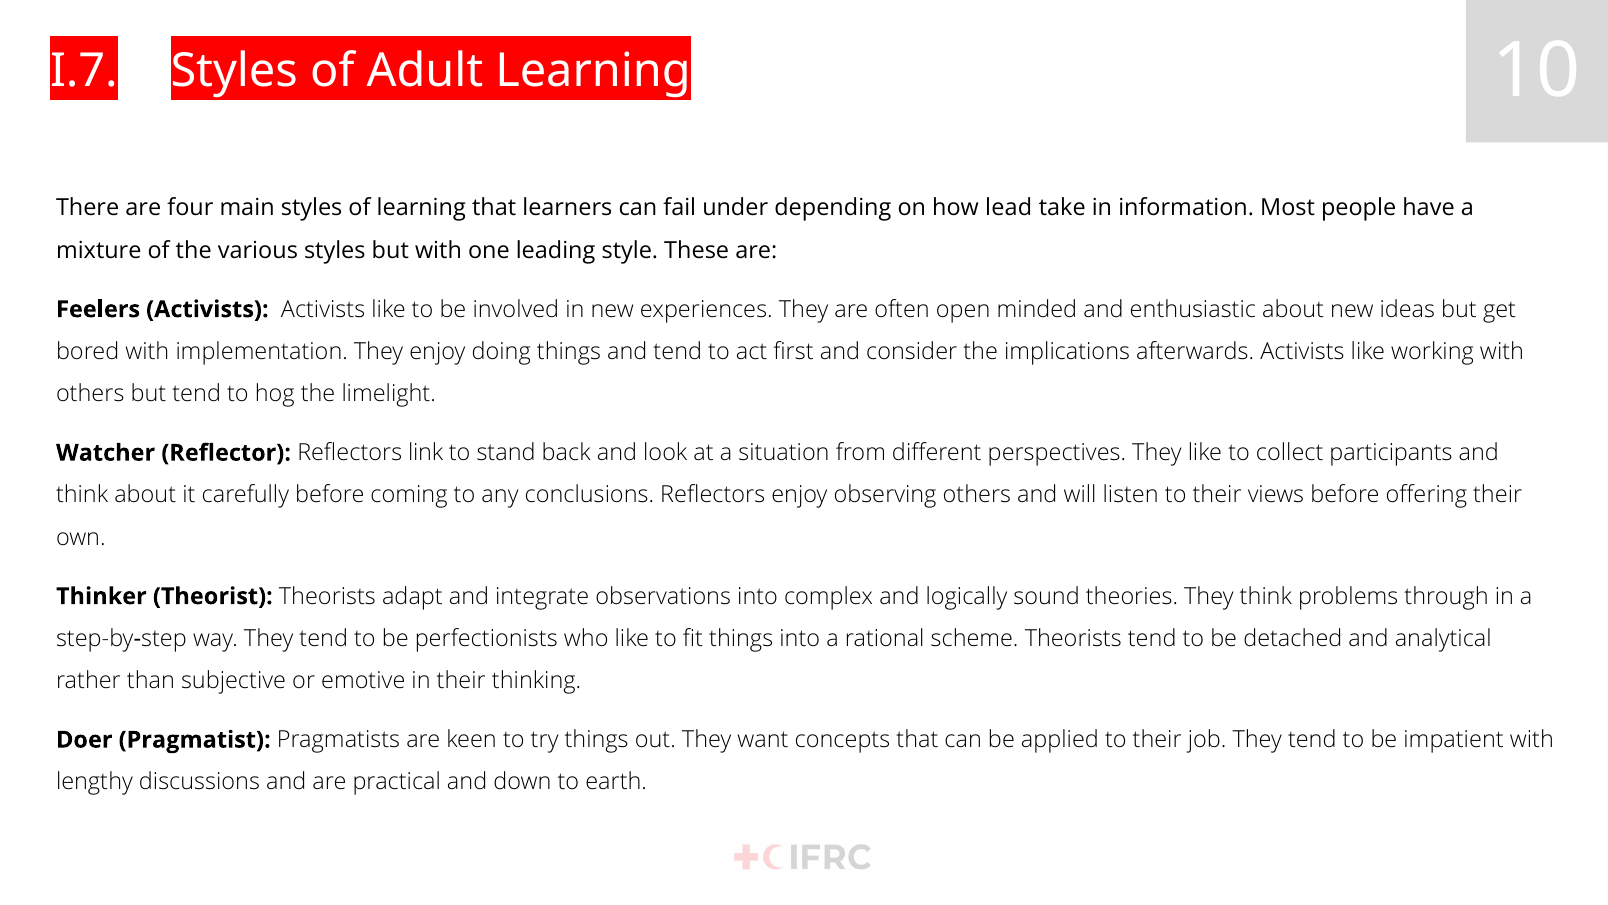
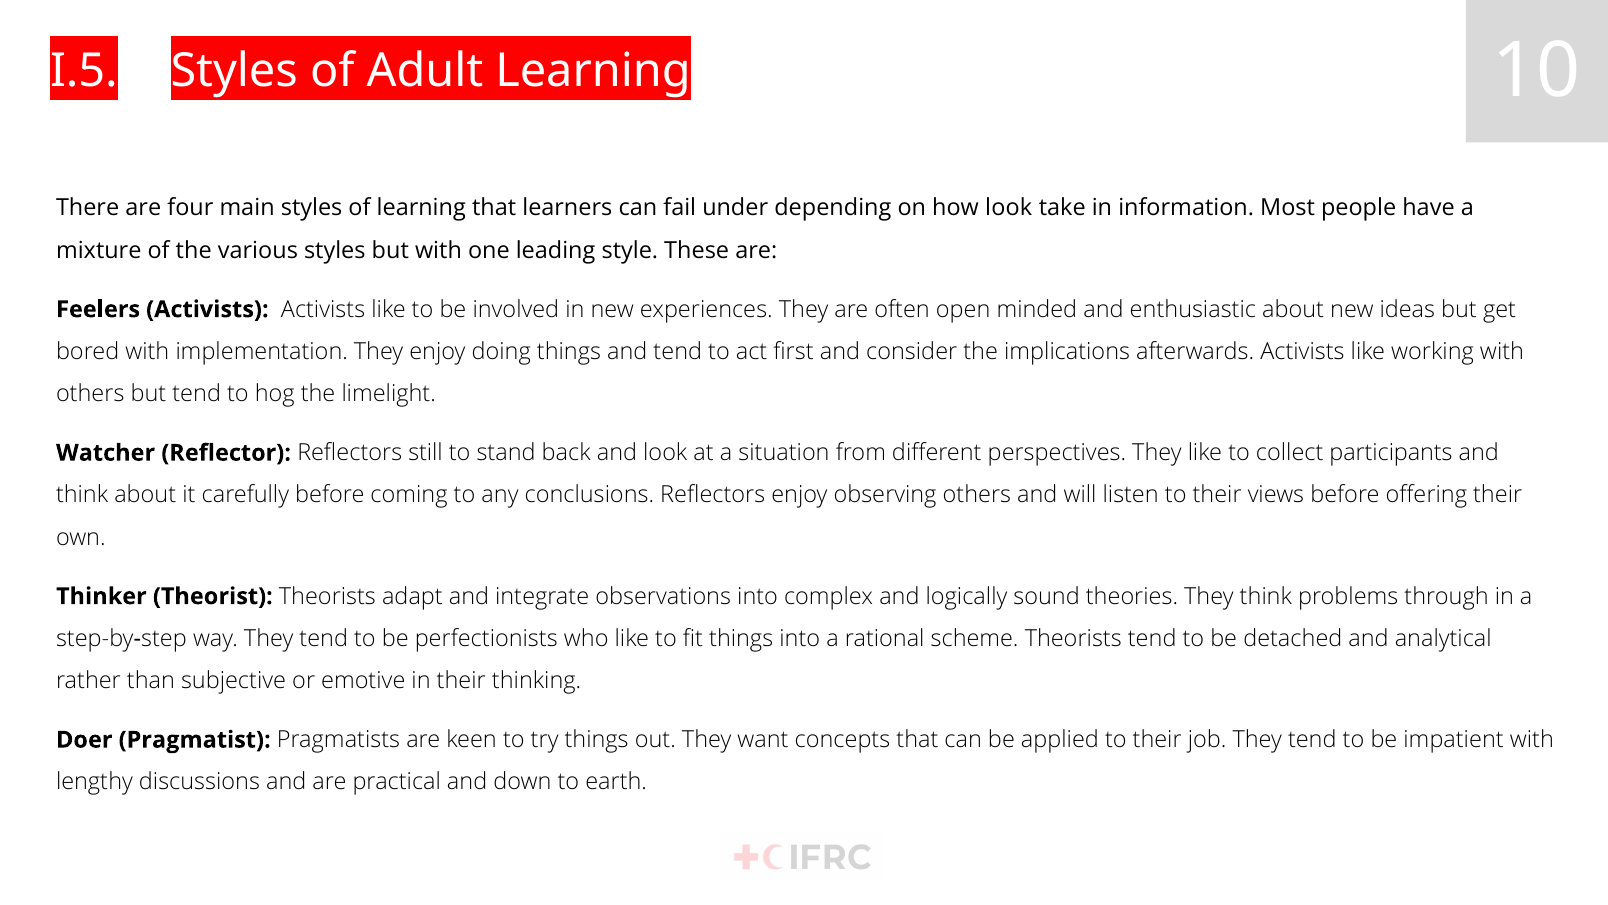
I.7: I.7 -> I.5
how lead: lead -> look
link: link -> still
